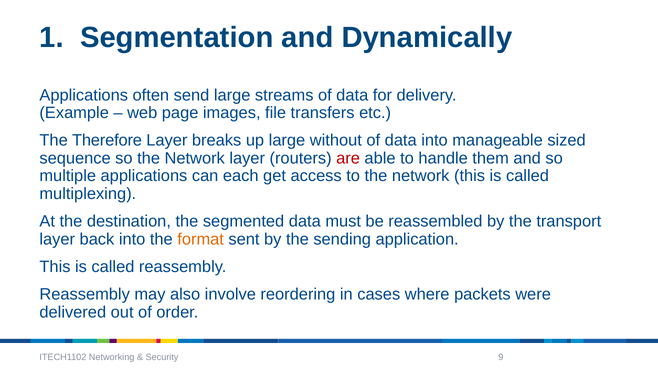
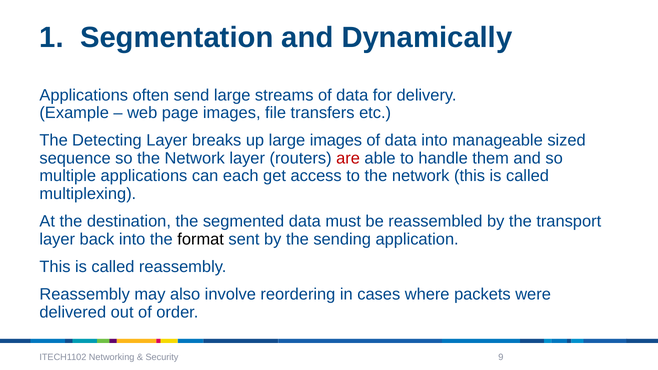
Therefore: Therefore -> Detecting
large without: without -> images
format colour: orange -> black
